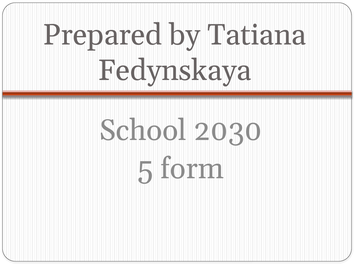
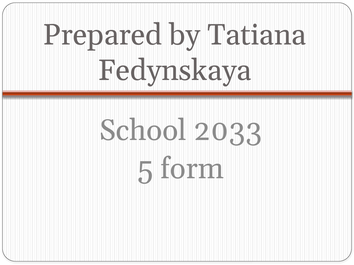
2030: 2030 -> 2033
